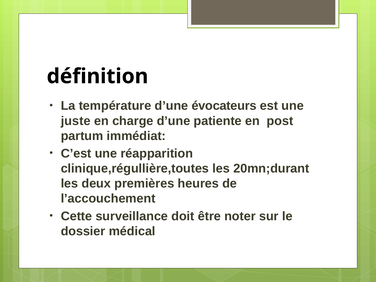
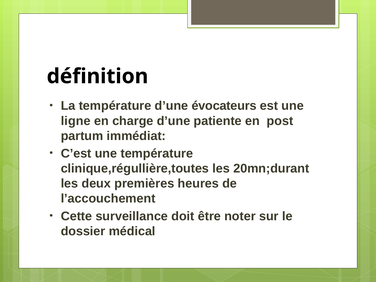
juste: juste -> ligne
une réapparition: réapparition -> température
